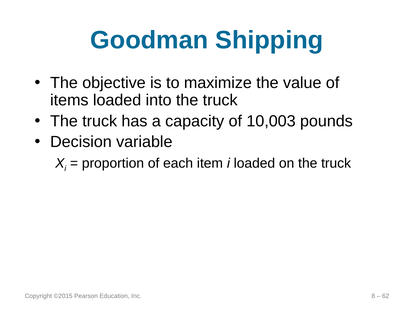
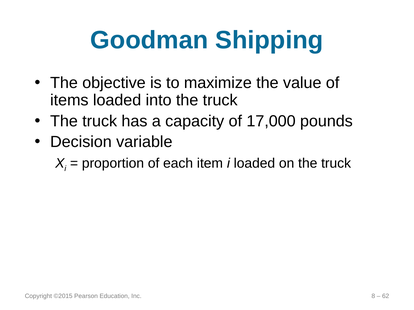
10,003: 10,003 -> 17,000
